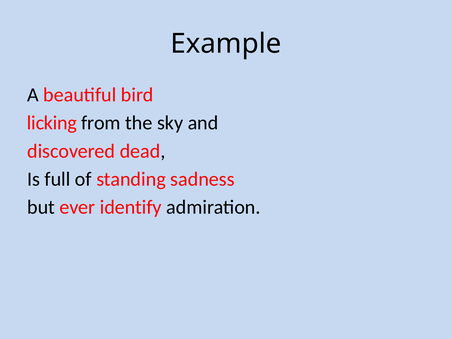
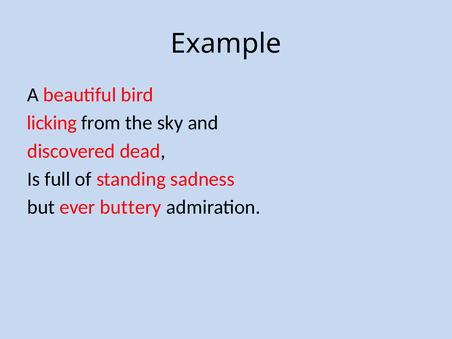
identify: identify -> buttery
